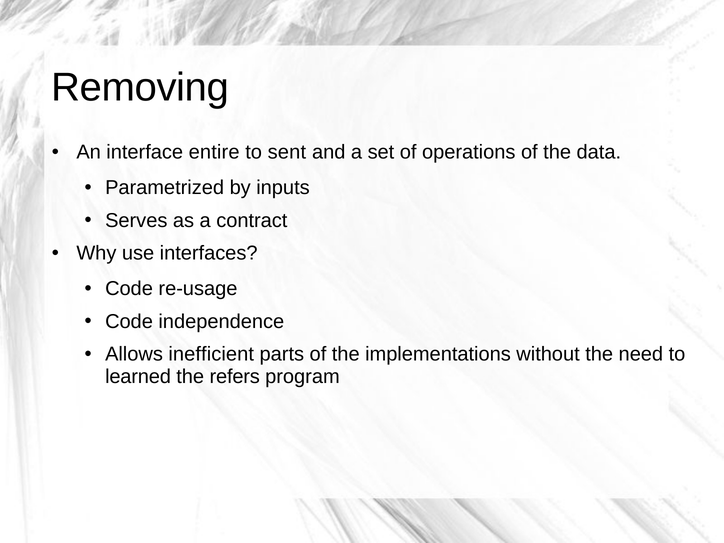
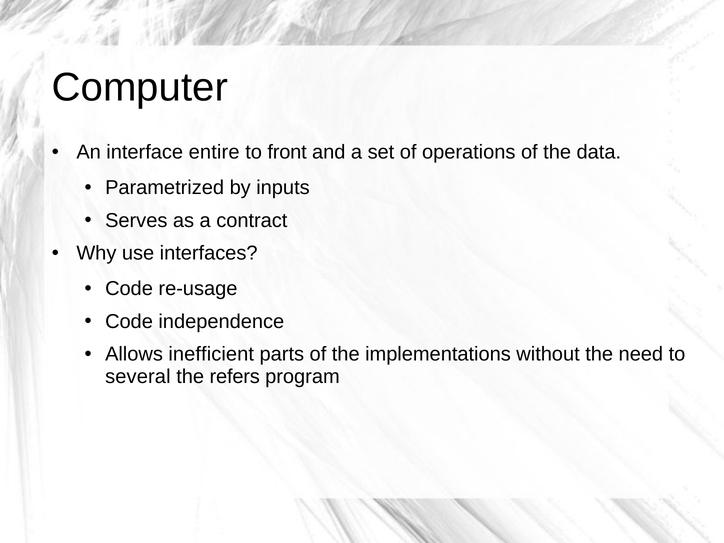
Removing: Removing -> Computer
sent: sent -> front
learned: learned -> several
